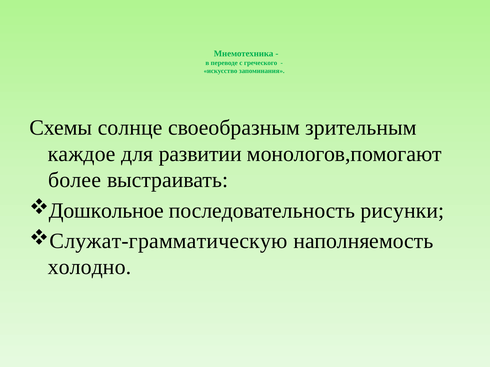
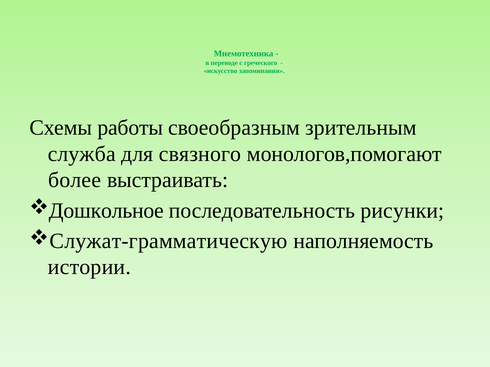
солнце: солнце -> работы
каждое: каждое -> служба
развитии: развитии -> связного
холодно: холодно -> истории
